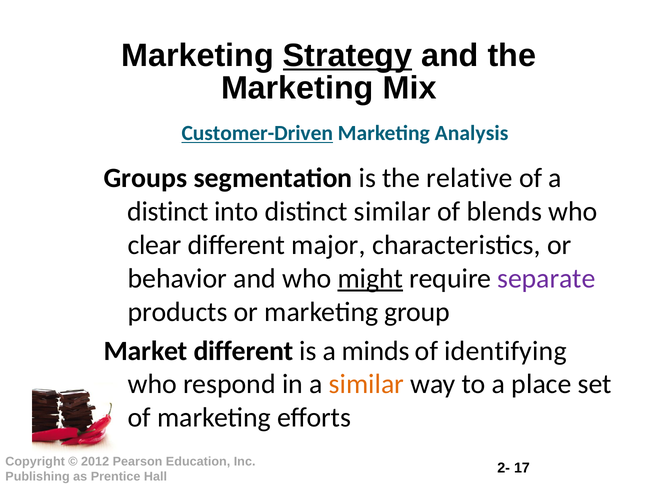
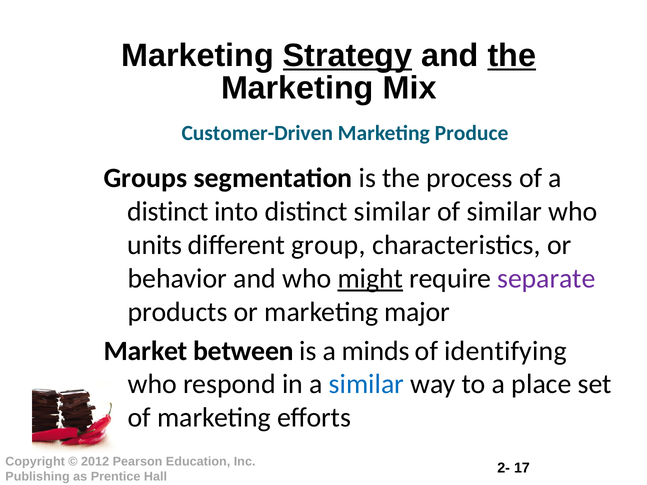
the at (512, 56) underline: none -> present
Customer-Driven underline: present -> none
Analysis: Analysis -> Produce
relative: relative -> process
of blends: blends -> similar
clear: clear -> units
major: major -> group
group: group -> major
Market different: different -> between
similar at (367, 385) colour: orange -> blue
